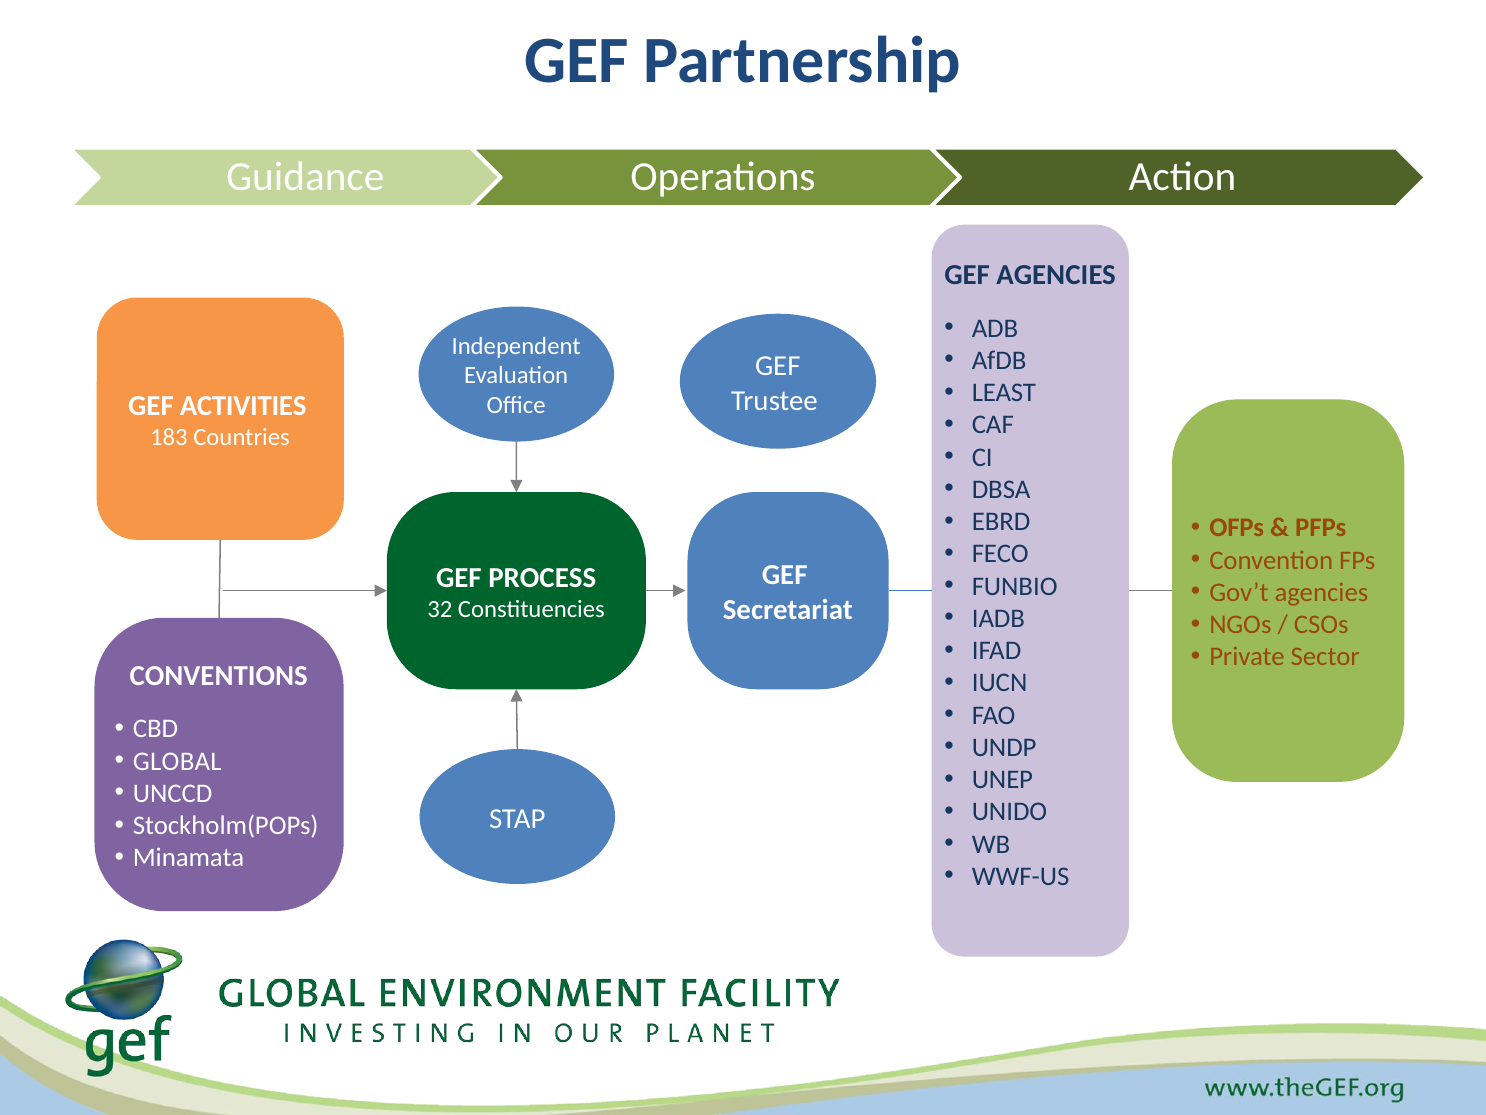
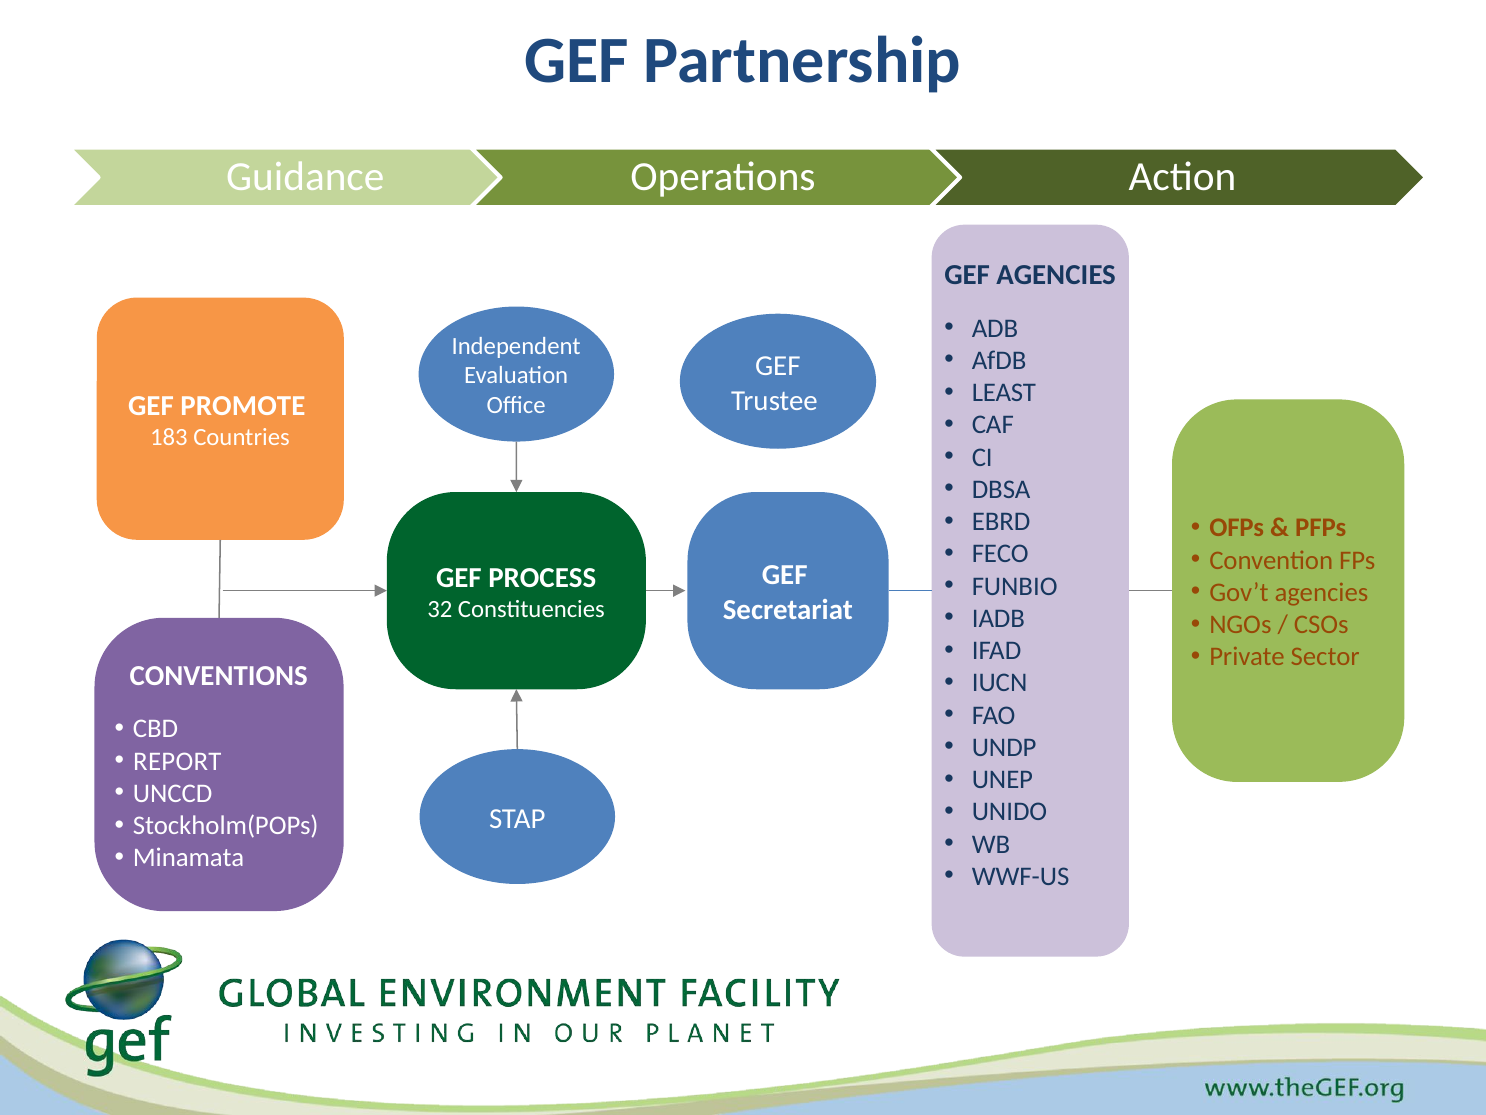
ACTIVITIES: ACTIVITIES -> PROMOTE
GLOBAL: GLOBAL -> REPORT
